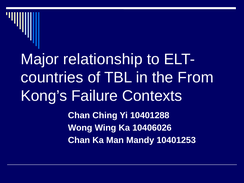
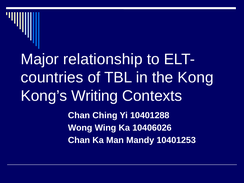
From: From -> Kong
Failure: Failure -> Writing
